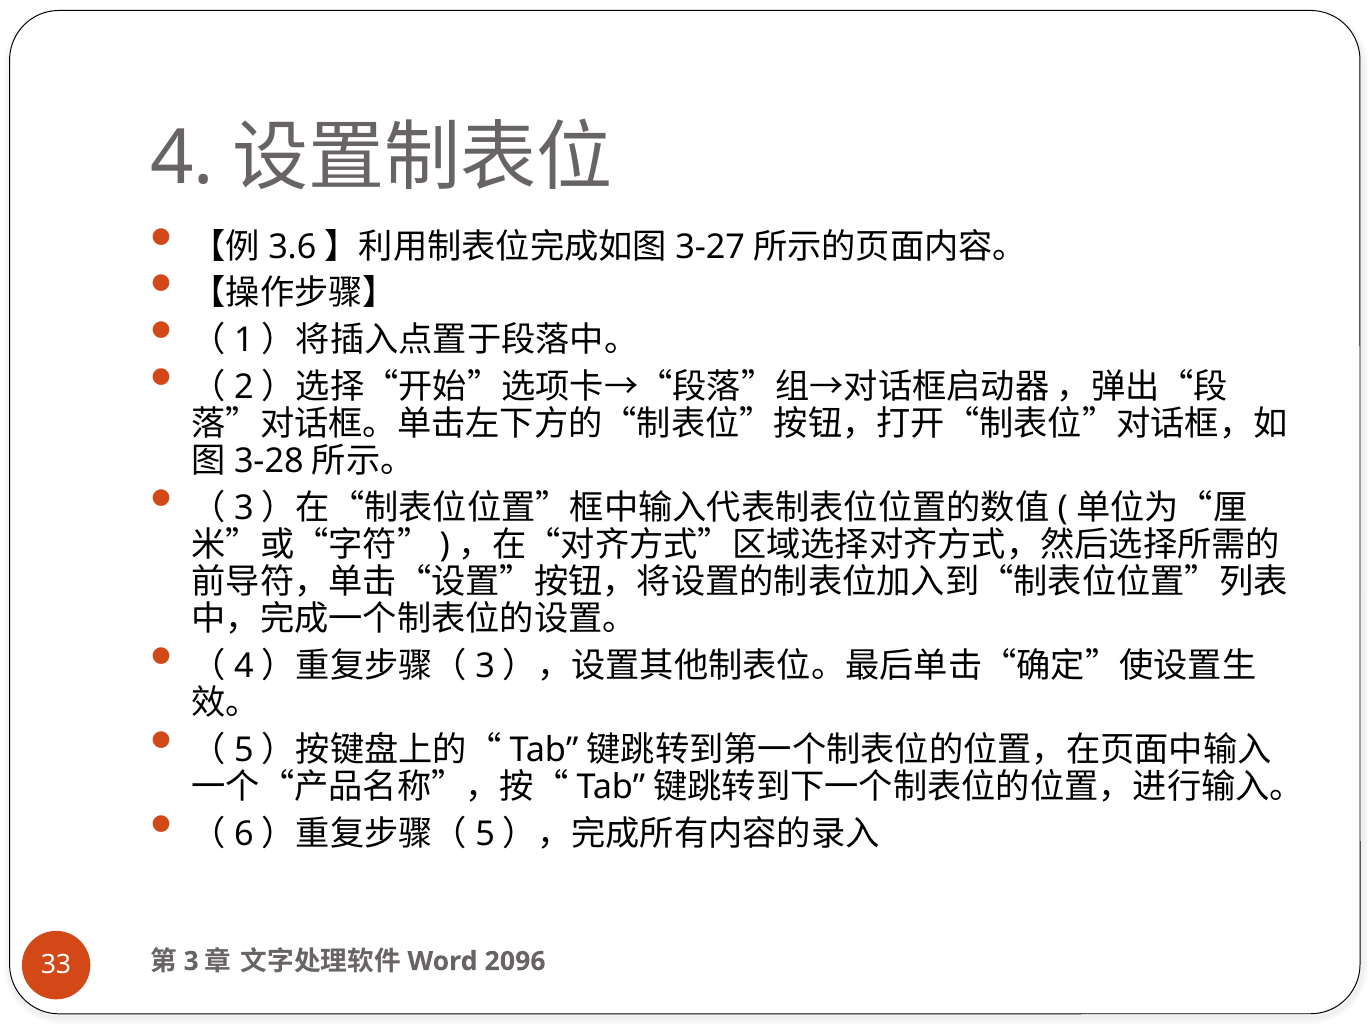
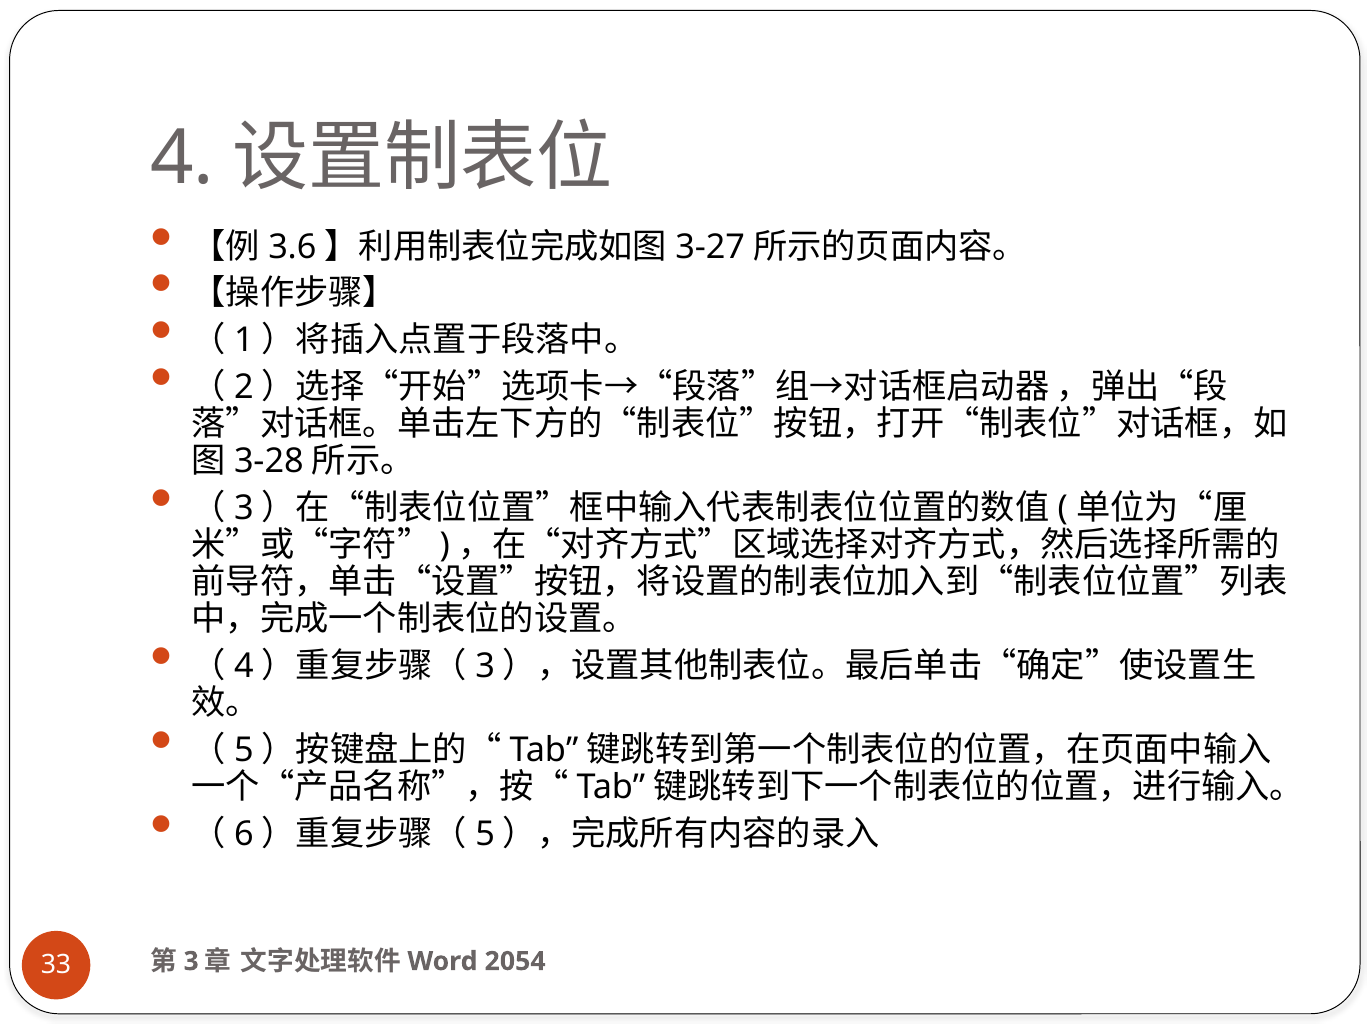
2096: 2096 -> 2054
